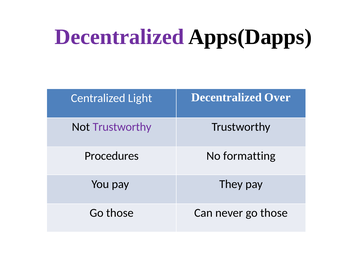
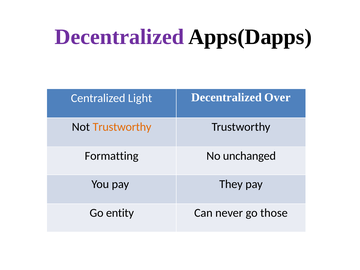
Trustworthy at (122, 127) colour: purple -> orange
Procedures: Procedures -> Formatting
formatting: formatting -> unchanged
those at (120, 213): those -> entity
